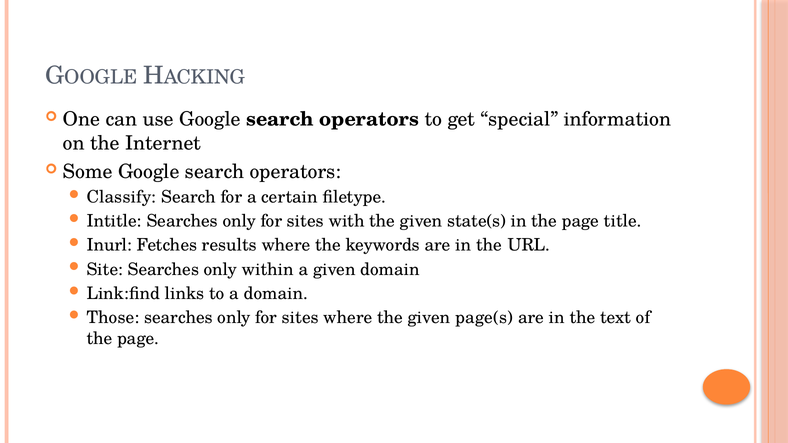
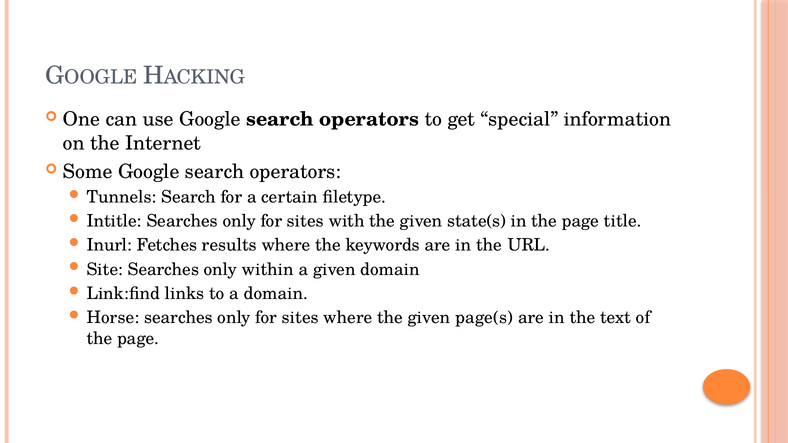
Classify: Classify -> Tunnels
Those: Those -> Horse
